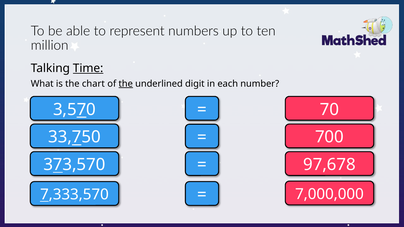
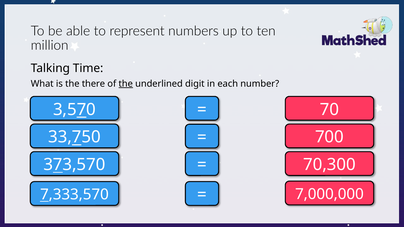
Time underline: present -> none
chart: chart -> there
97,678: 97,678 -> 70,300
